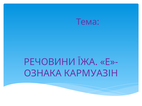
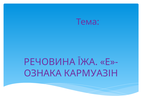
РЕЧОВИНИ: РЕЧОВИНИ -> РЕЧОВИНА
